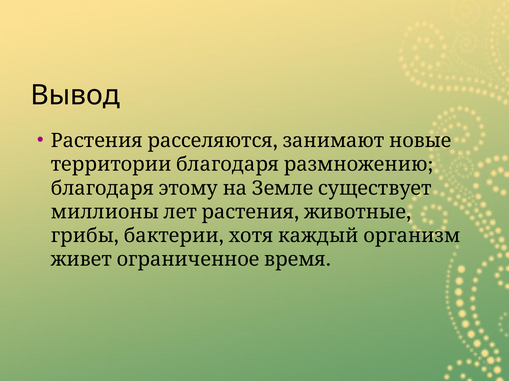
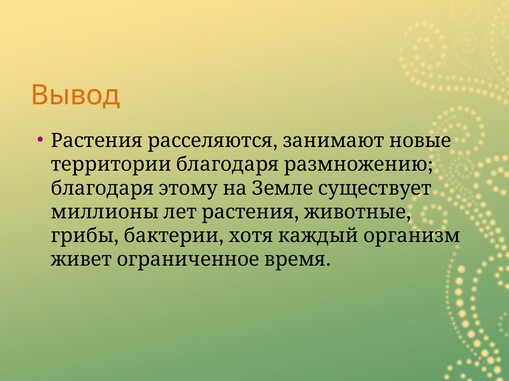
Вывод colour: black -> orange
